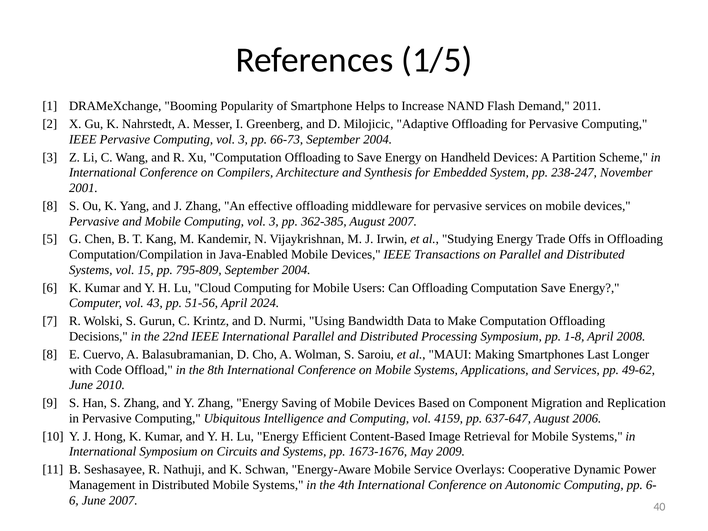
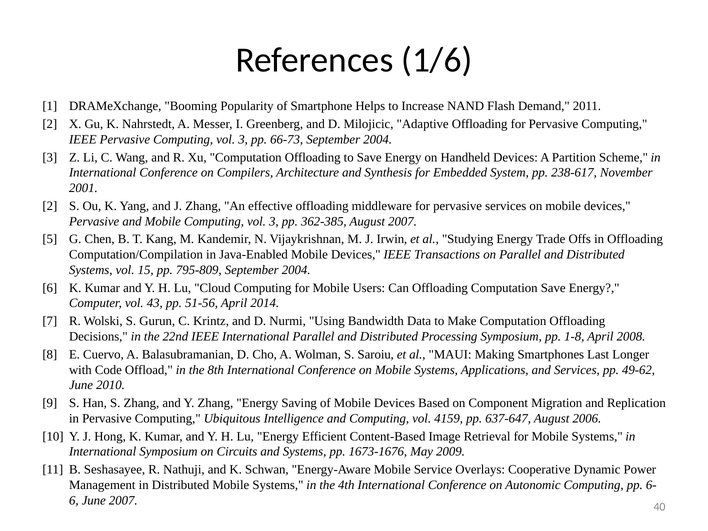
1/5: 1/5 -> 1/6
238-247: 238-247 -> 238-617
8 at (50, 206): 8 -> 2
2024: 2024 -> 2014
